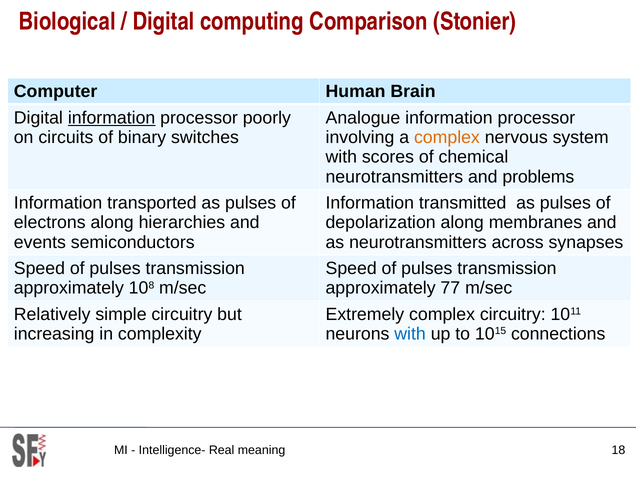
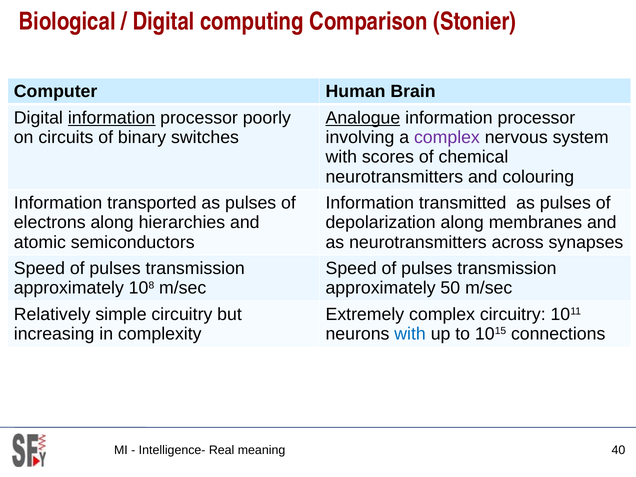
Analogue underline: none -> present
complex at (447, 137) colour: orange -> purple
problems: problems -> colouring
events: events -> atomic
77: 77 -> 50
18: 18 -> 40
